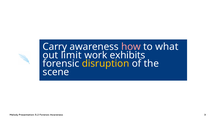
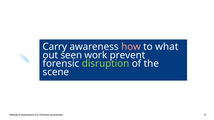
limit: limit -> seen
exhibits: exhibits -> prevent
disruption colour: yellow -> light green
